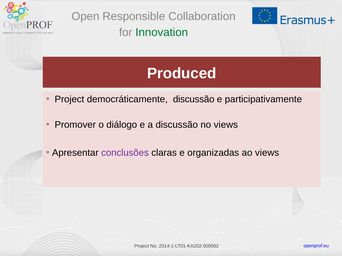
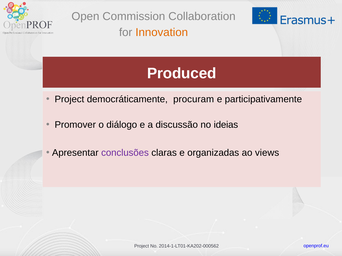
Responsible: Responsible -> Commission
Innovation colour: green -> orange
democráticamente discussão: discussão -> procuram
no views: views -> ideias
